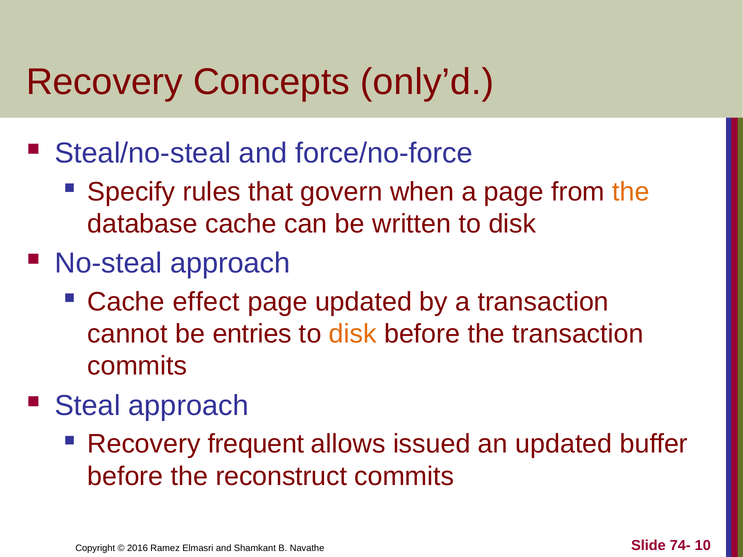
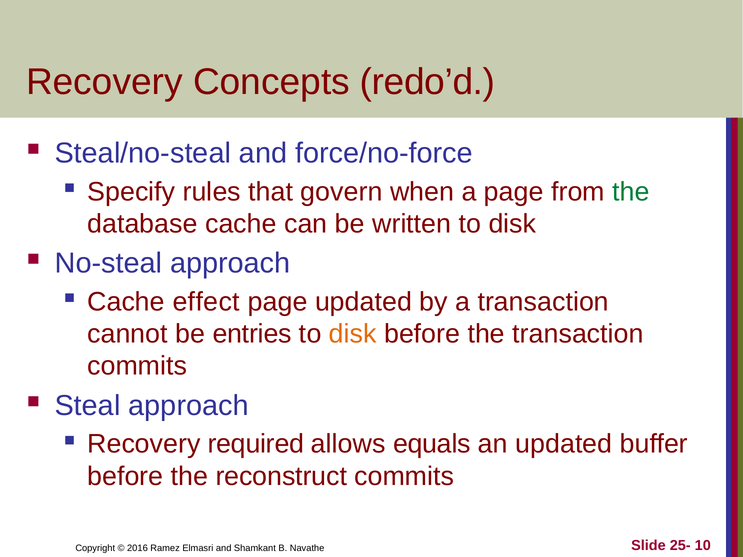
only’d: only’d -> redo’d
the at (631, 192) colour: orange -> green
frequent: frequent -> required
issued: issued -> equals
74-: 74- -> 25-
